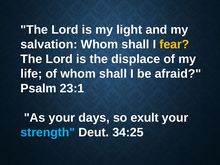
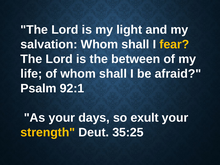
displace: displace -> between
23:1: 23:1 -> 92:1
strength colour: light blue -> yellow
34:25: 34:25 -> 35:25
